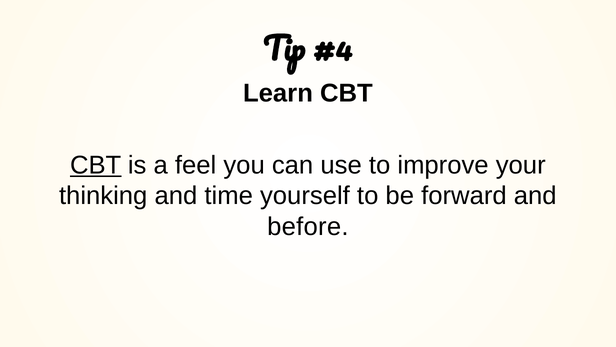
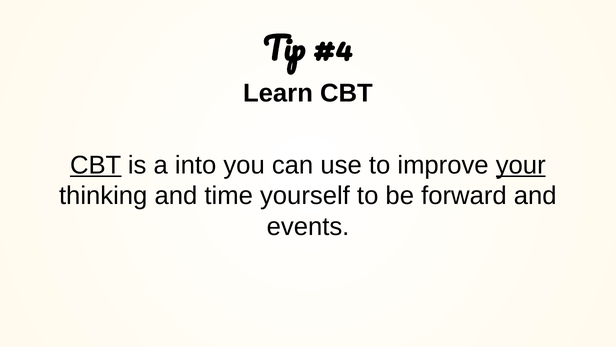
feel: feel -> into
your underline: none -> present
before: before -> events
